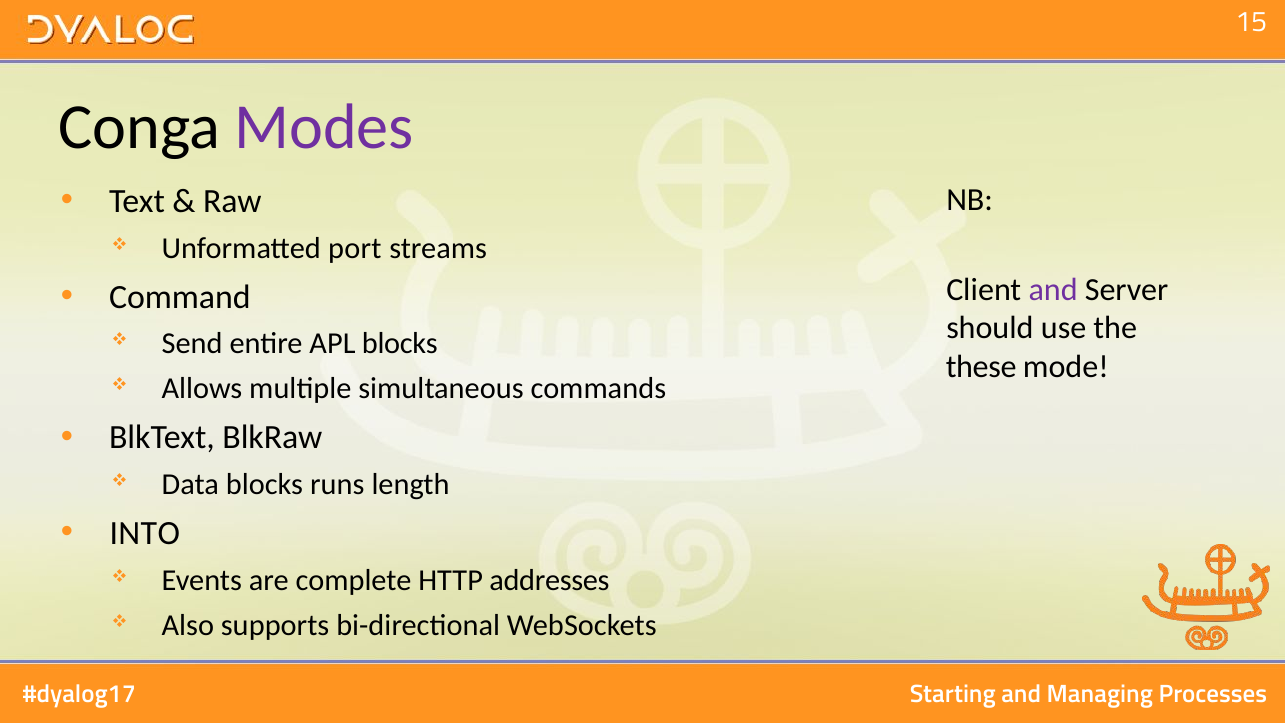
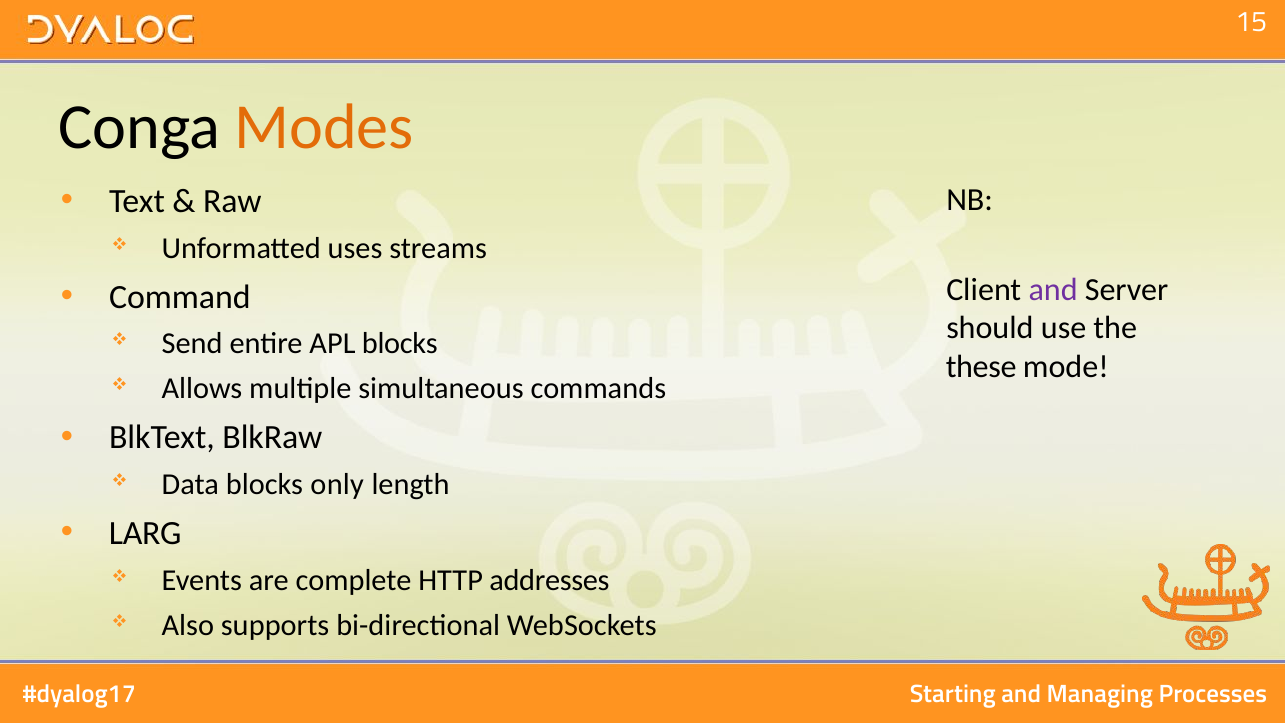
Modes colour: purple -> orange
port: port -> uses
runs: runs -> only
INTO: INTO -> LARG
